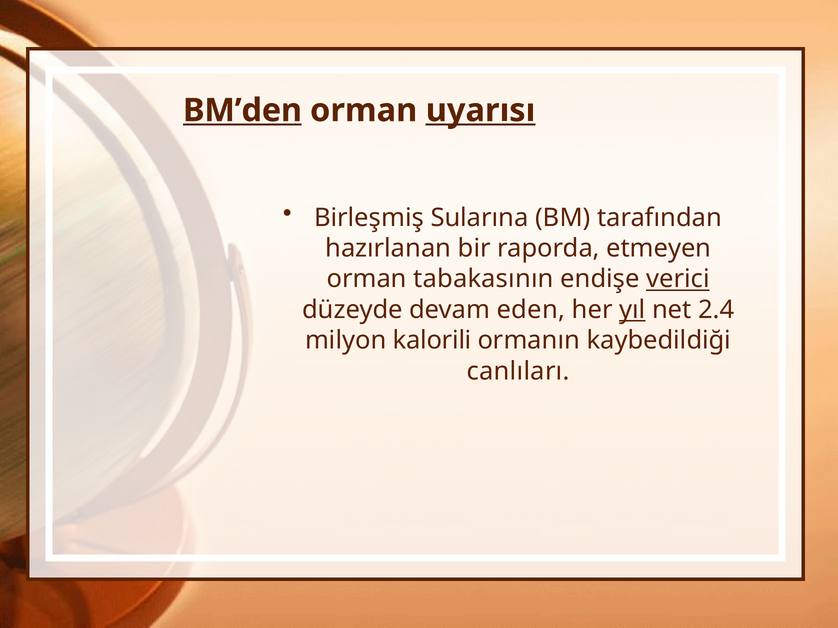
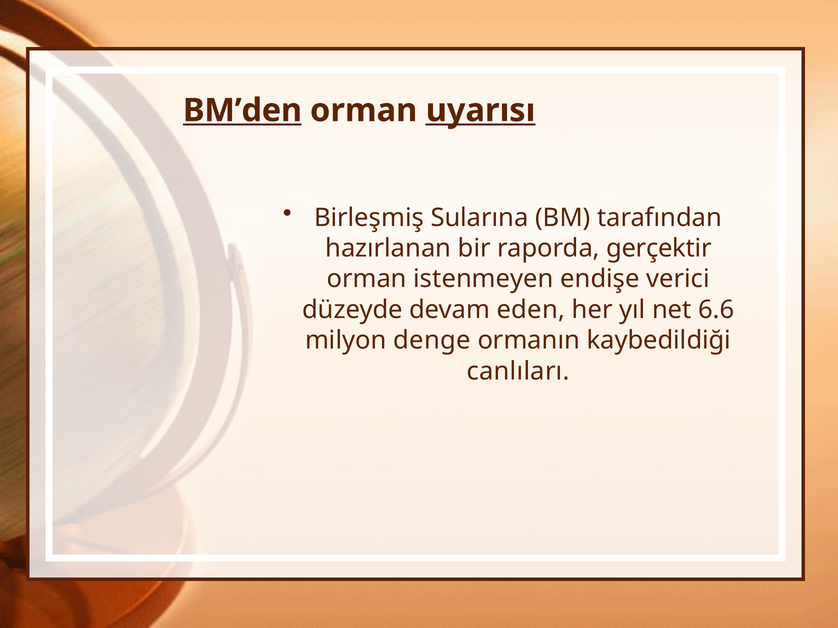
etmeyen: etmeyen -> gerçektir
tabakasının: tabakasının -> istenmeyen
verici underline: present -> none
yıl underline: present -> none
2.4: 2.4 -> 6.6
kalorili: kalorili -> denge
